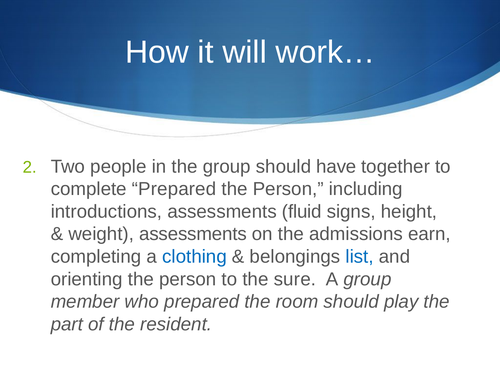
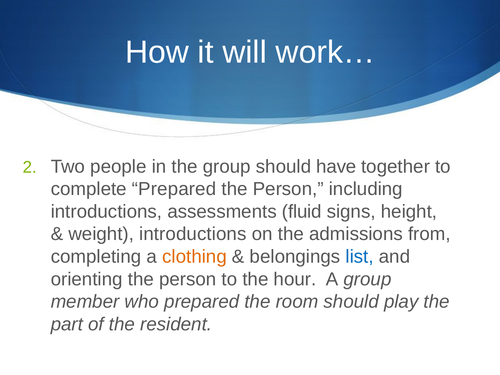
weight assessments: assessments -> introductions
earn: earn -> from
clothing colour: blue -> orange
sure: sure -> hour
